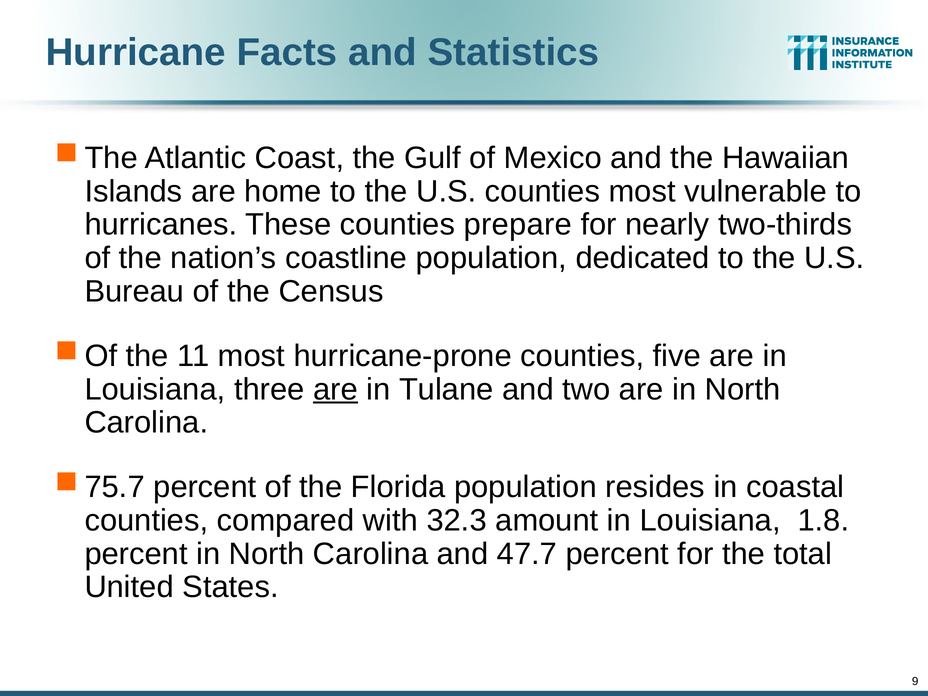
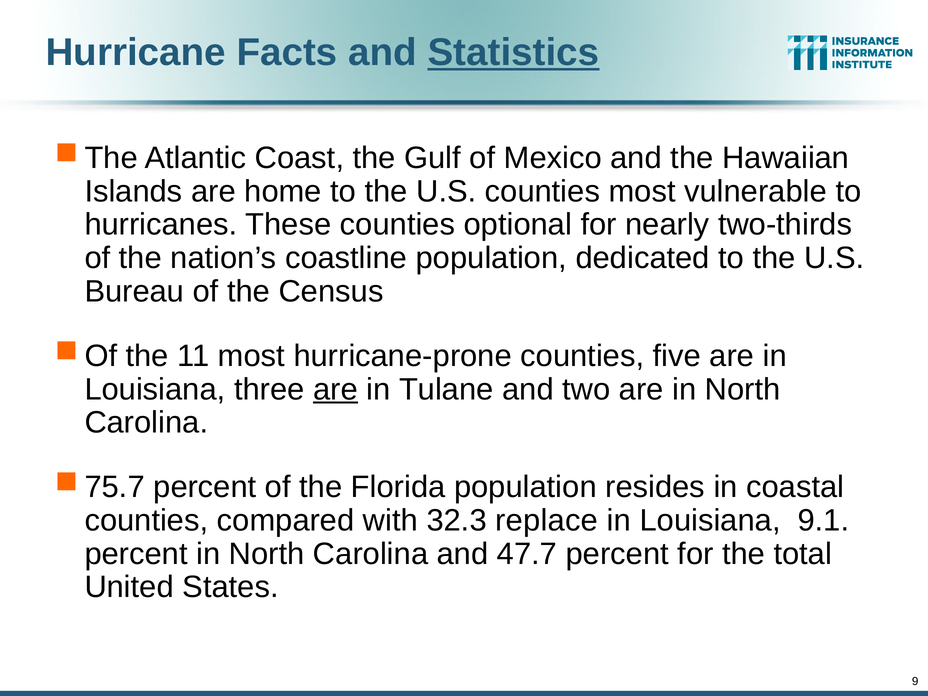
Statistics underline: none -> present
prepare: prepare -> optional
amount: amount -> replace
1.8: 1.8 -> 9.1
